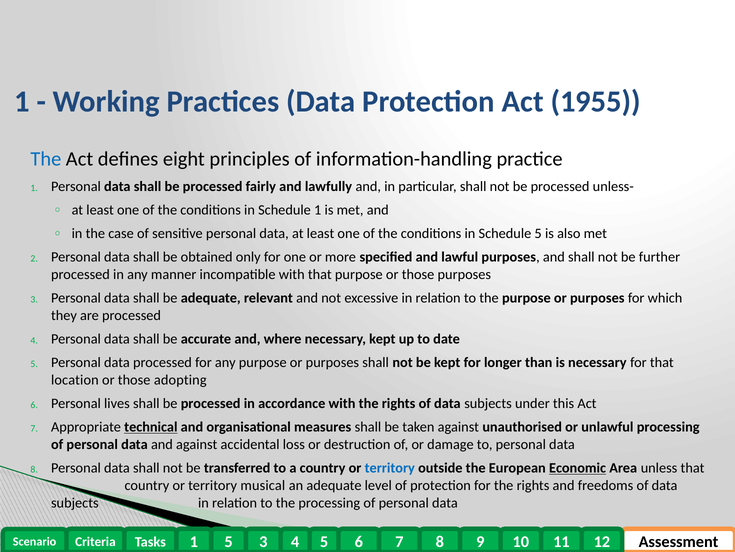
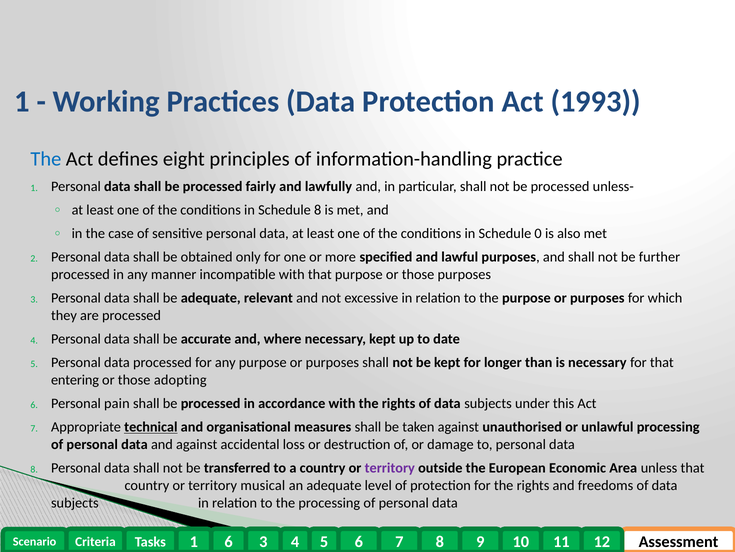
1955: 1955 -> 1993
Schedule 1: 1 -> 8
Schedule 5: 5 -> 0
location: location -> entering
lives: lives -> pain
territory at (390, 467) colour: blue -> purple
Economic underline: present -> none
1 5: 5 -> 6
